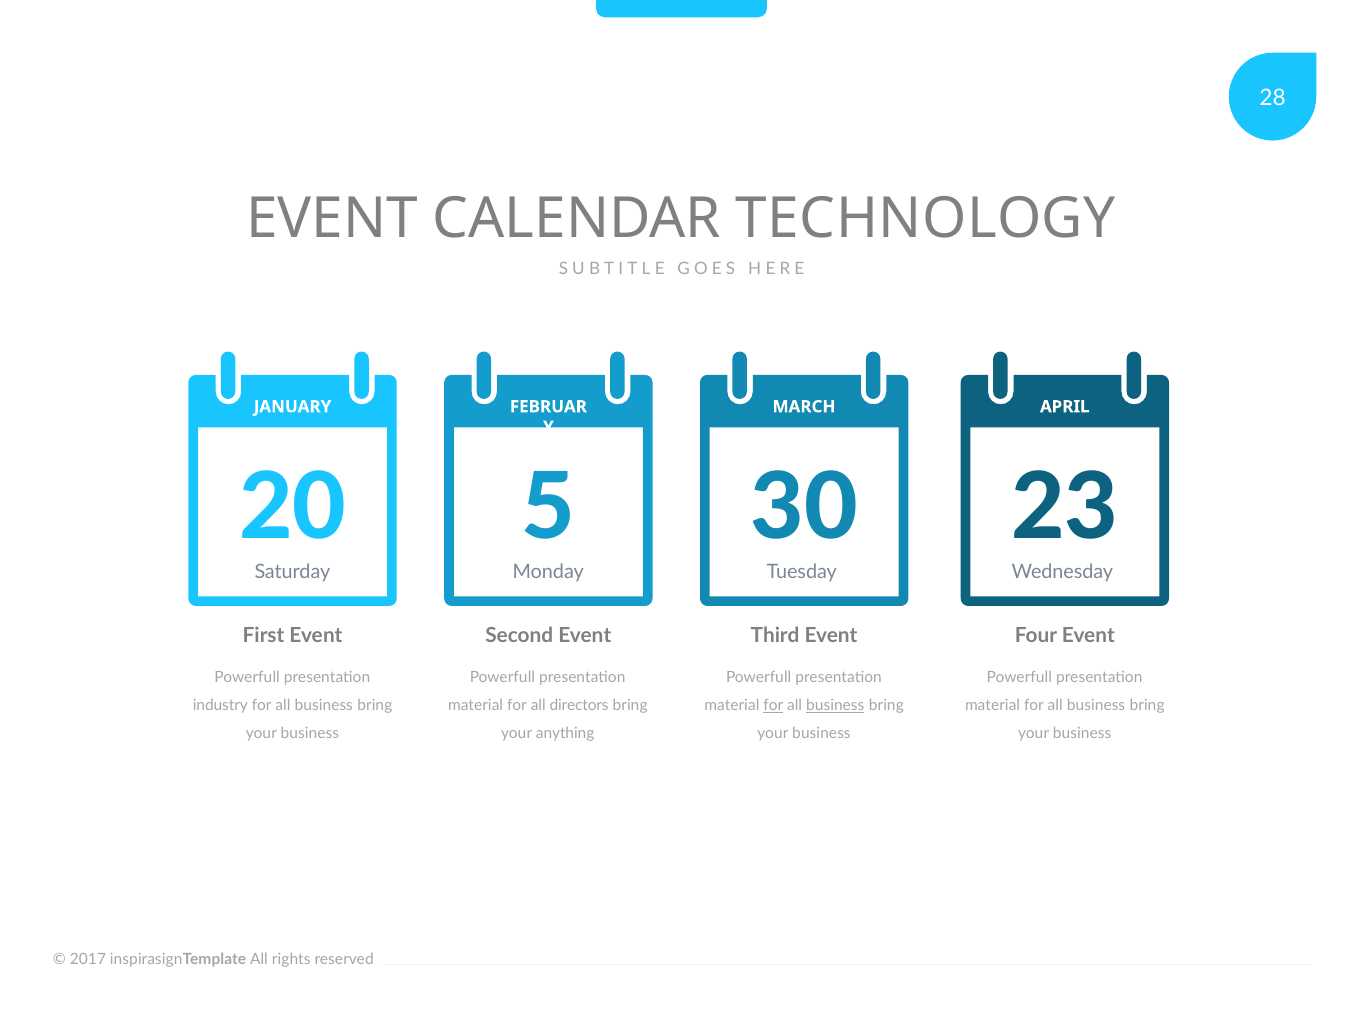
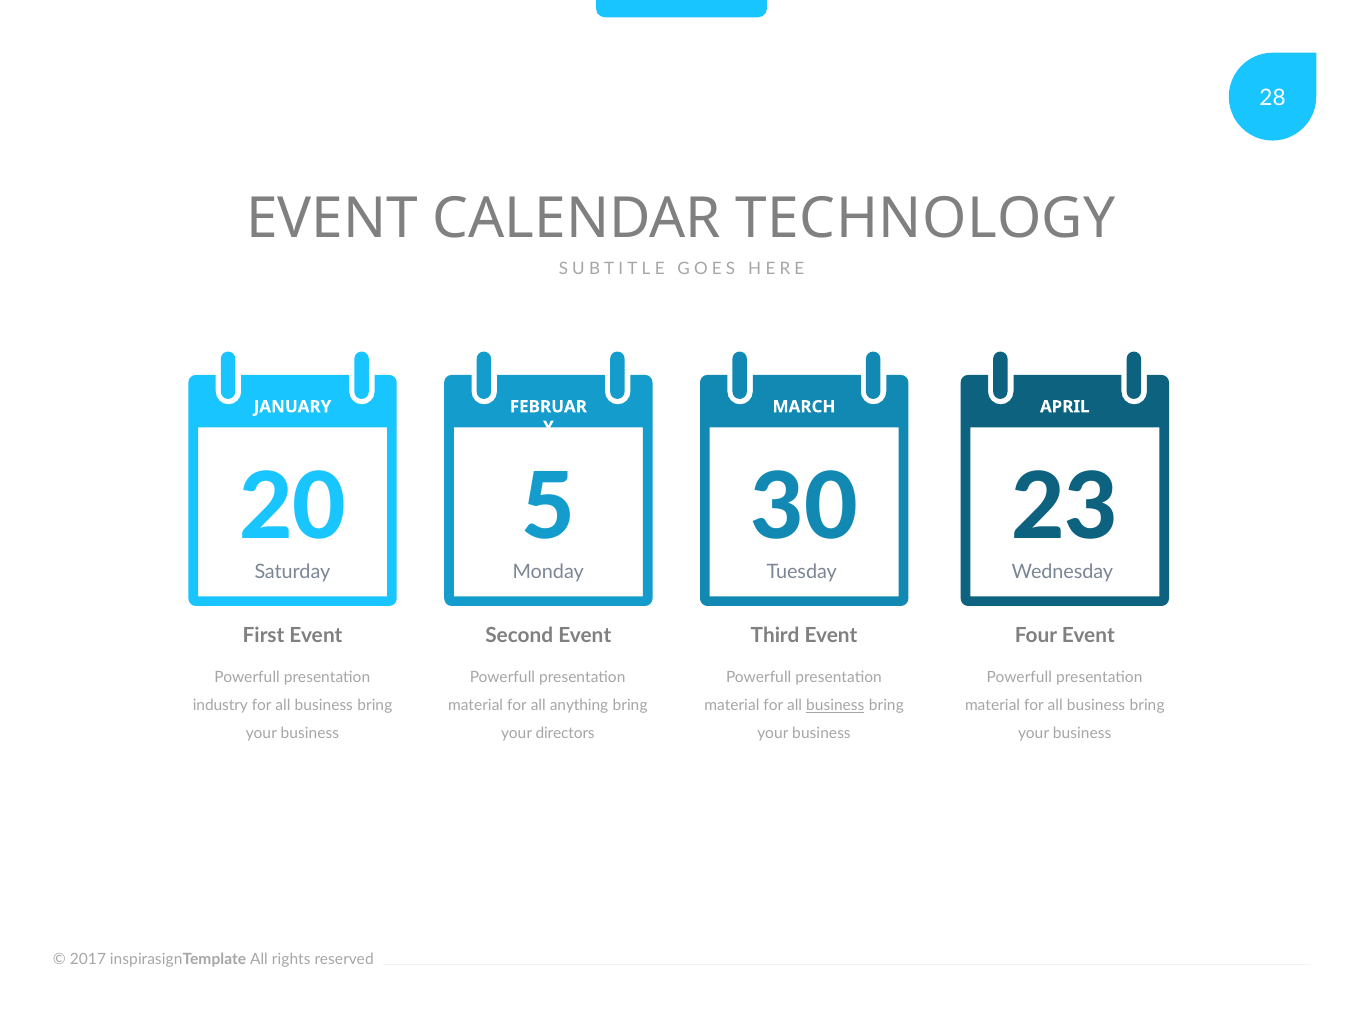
directors: directors -> anything
for at (773, 706) underline: present -> none
anything: anything -> directors
